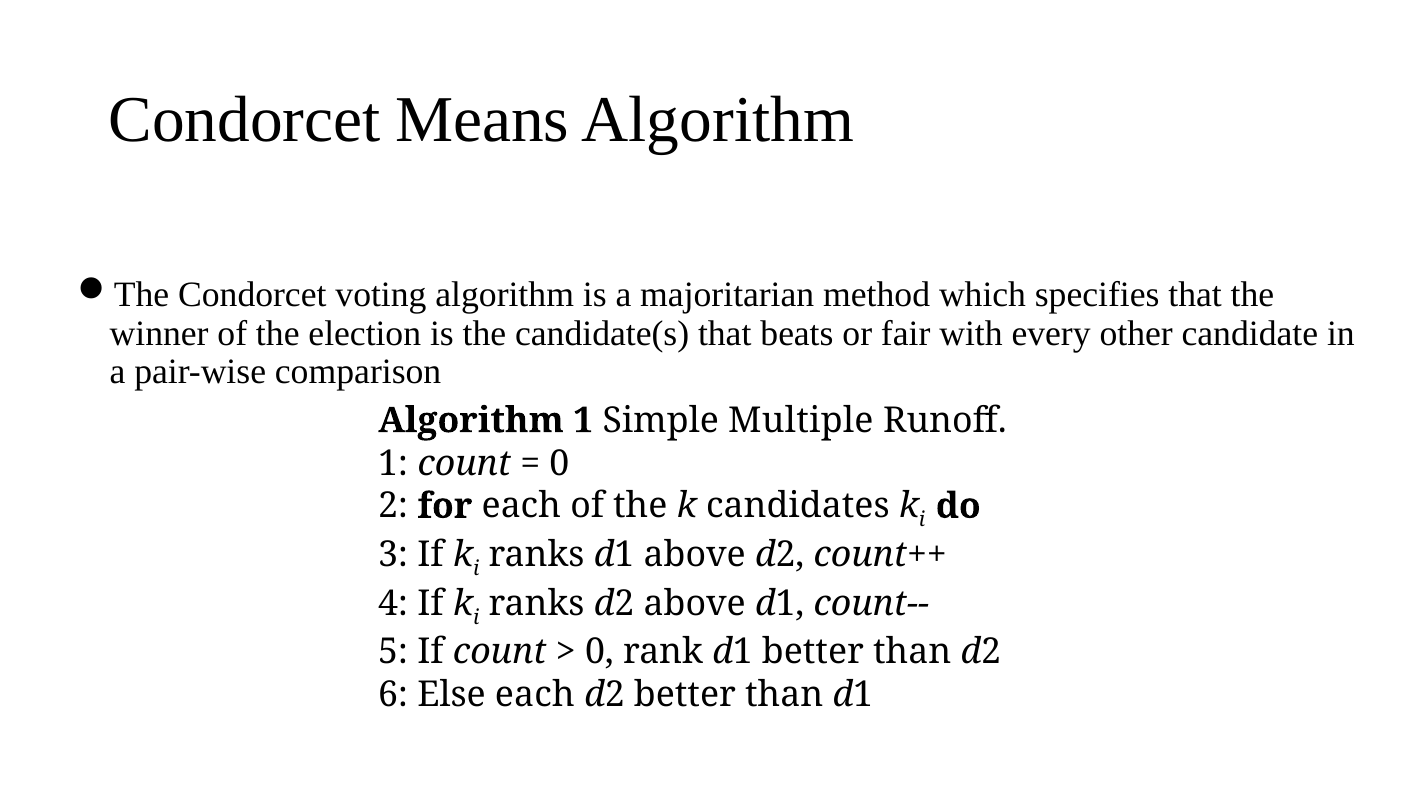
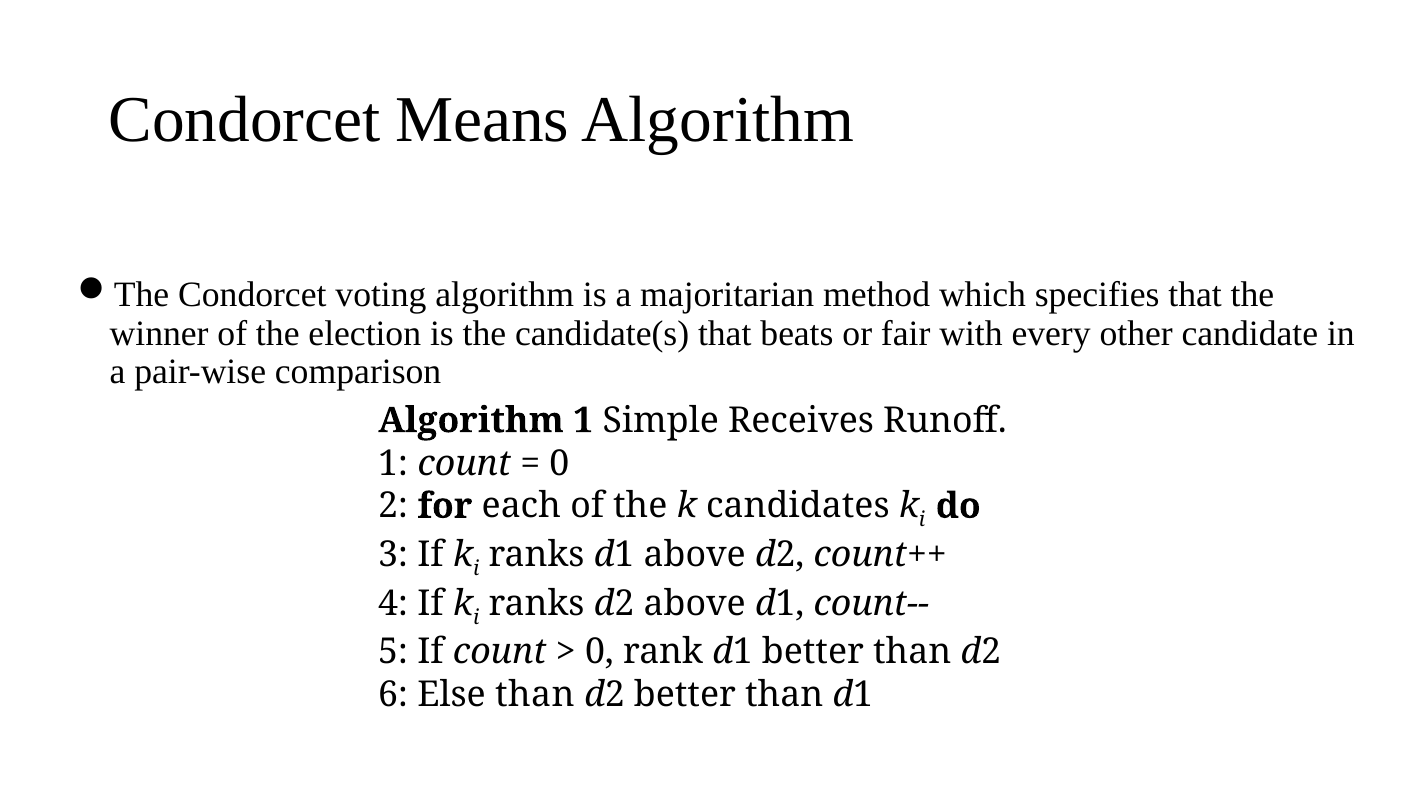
Multiple: Multiple -> Receives
Else each: each -> than
